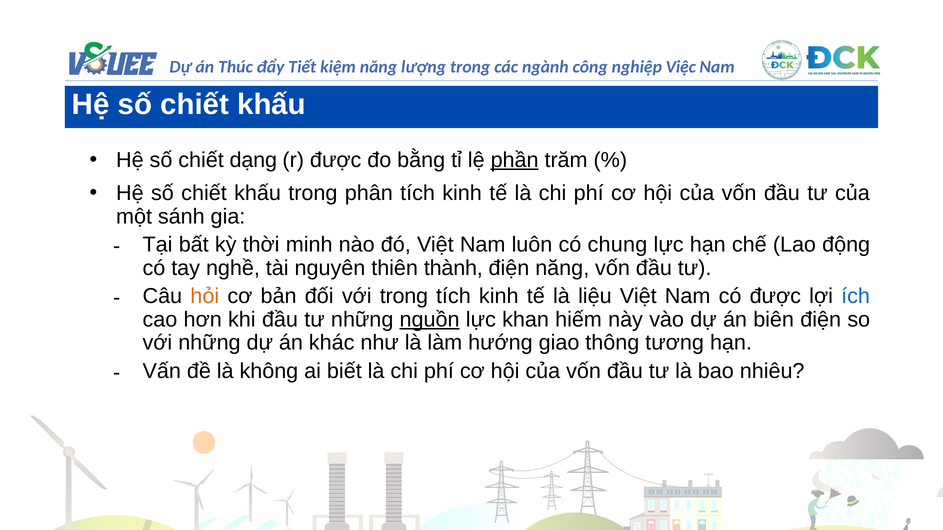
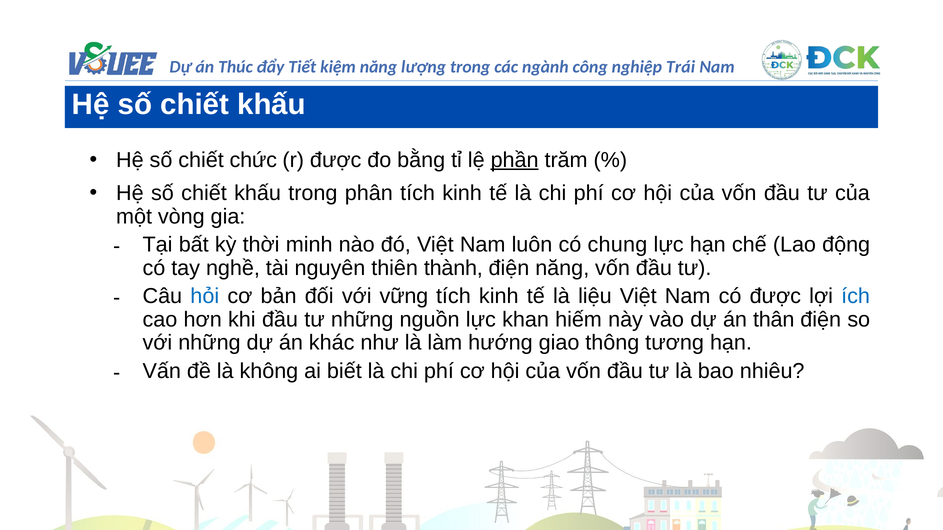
Việc: Việc -> Trái
dạng: dạng -> chức
sánh: sánh -> vòng
hỏi colour: orange -> blue
với trong: trong -> vững
nguồn underline: present -> none
biên: biên -> thân
